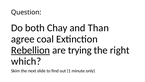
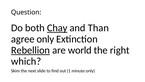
Chay underline: none -> present
agree coal: coal -> only
trying: trying -> world
